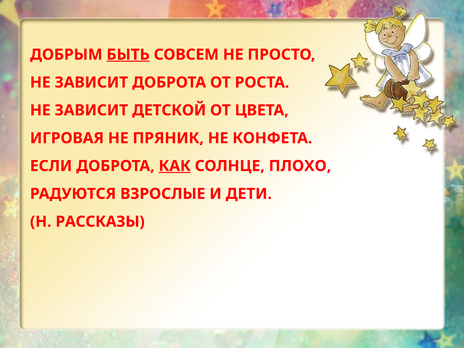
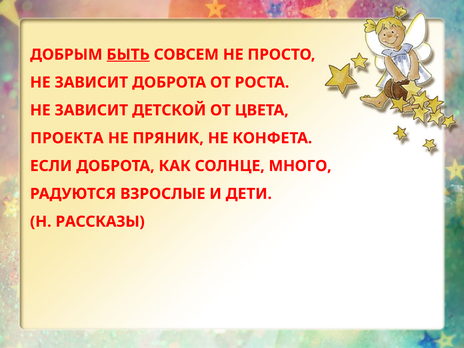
ИГРОВАЯ: ИГРОВАЯ -> ПРОЕКТА
КАК underline: present -> none
ПЛОХО: ПЛОХО -> МНОГО
